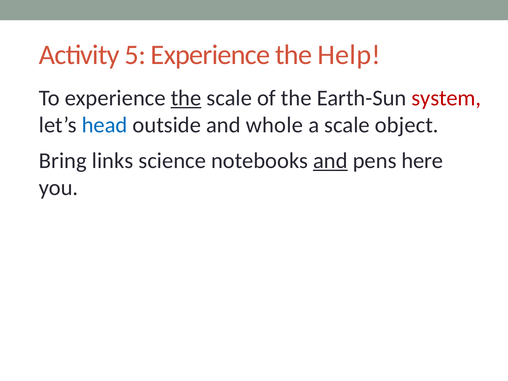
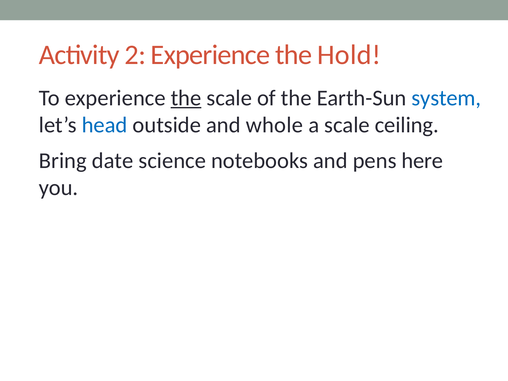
5: 5 -> 2
Help: Help -> Hold
system colour: red -> blue
object: object -> ceiling
links: links -> date
and at (330, 161) underline: present -> none
